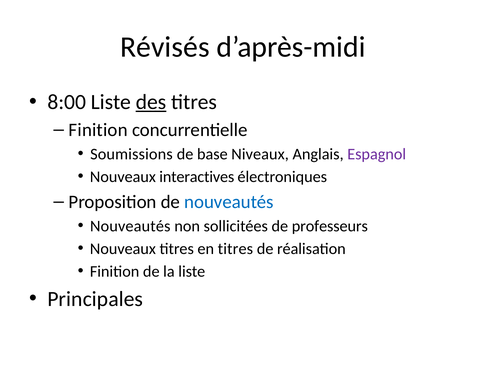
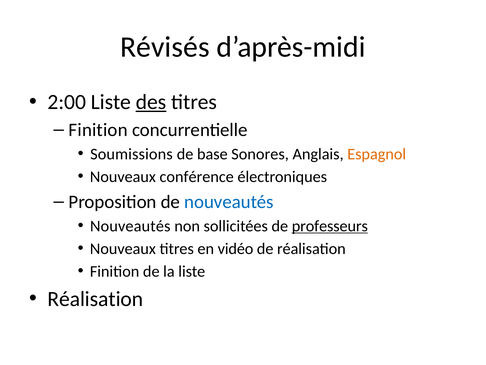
8:00: 8:00 -> 2:00
Niveaux: Niveaux -> Sonores
Espagnol colour: purple -> orange
interactives: interactives -> conférence
professeurs underline: none -> present
en titres: titres -> vidéo
Principales at (95, 298): Principales -> Réalisation
